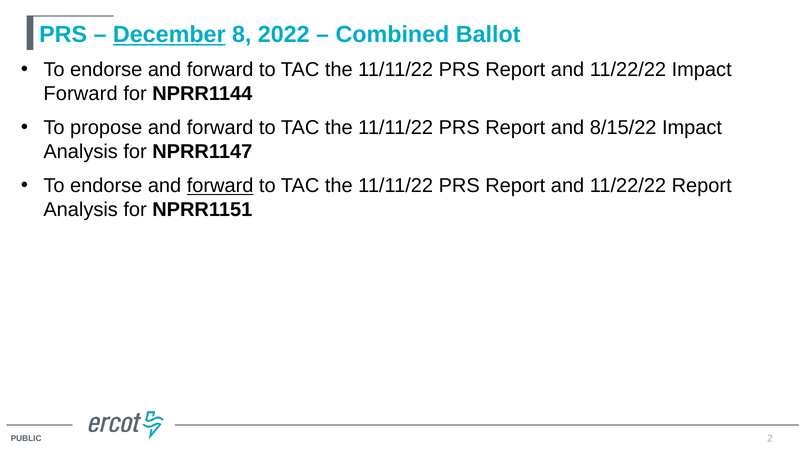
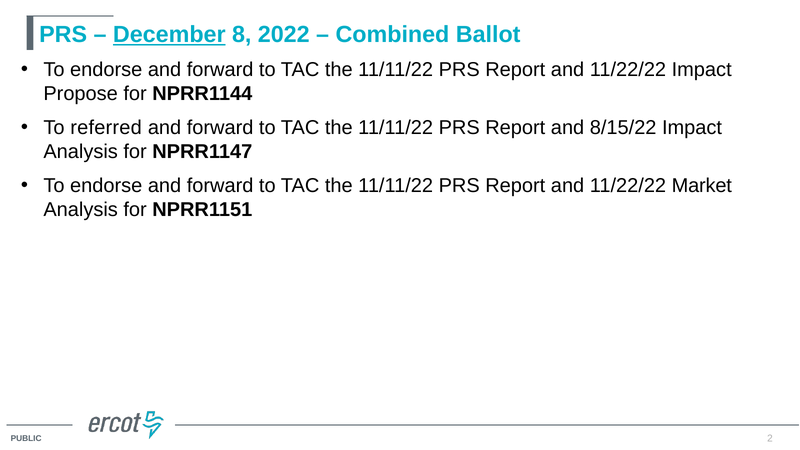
Forward at (81, 94): Forward -> Propose
propose: propose -> referred
forward at (220, 186) underline: present -> none
11/22/22 Report: Report -> Market
